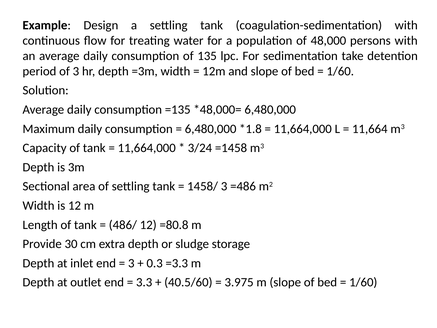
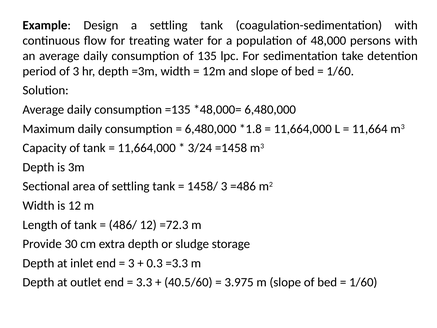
=80.8: =80.8 -> =72.3
